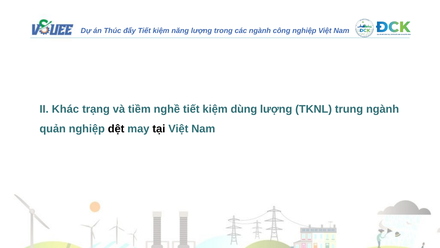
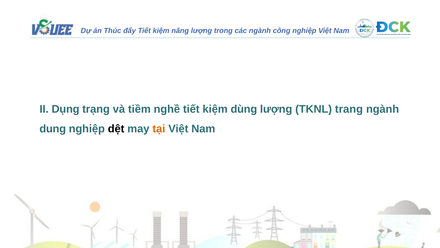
Khác: Khác -> Dụng
trung: trung -> trang
quản: quản -> dung
tại colour: black -> orange
